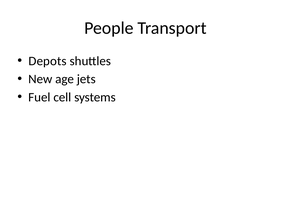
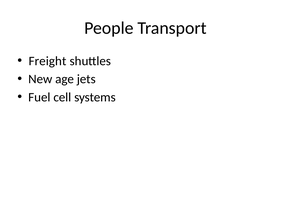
Depots: Depots -> Freight
